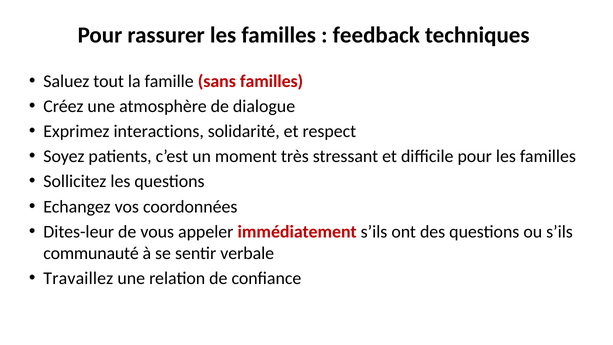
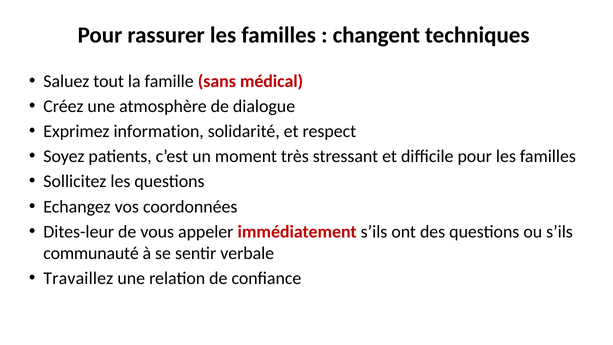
feedback: feedback -> changent
sans familles: familles -> médical
interactions: interactions -> information
